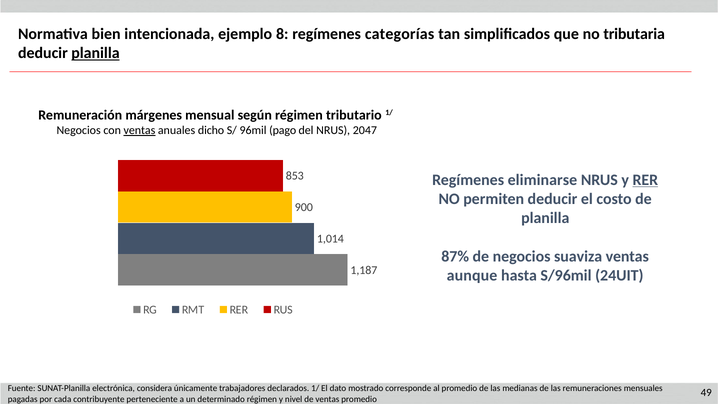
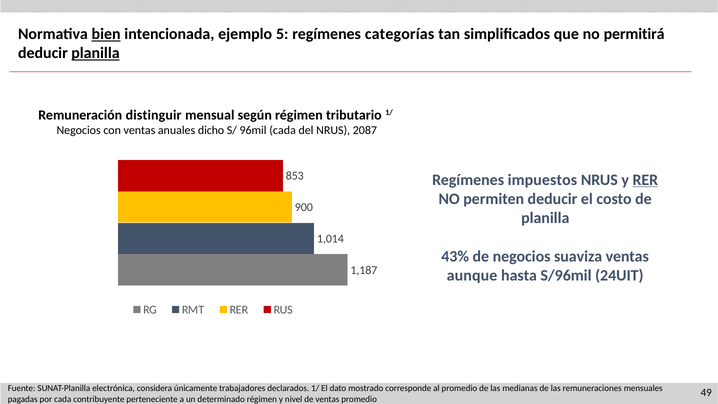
bien underline: none -> present
8: 8 -> 5
tributaria: tributaria -> permitirá
márgenes: márgenes -> distinguir
ventas at (139, 130) underline: present -> none
96mil pago: pago -> cada
2047: 2047 -> 2087
eliminarse: eliminarse -> impuestos
87%: 87% -> 43%
